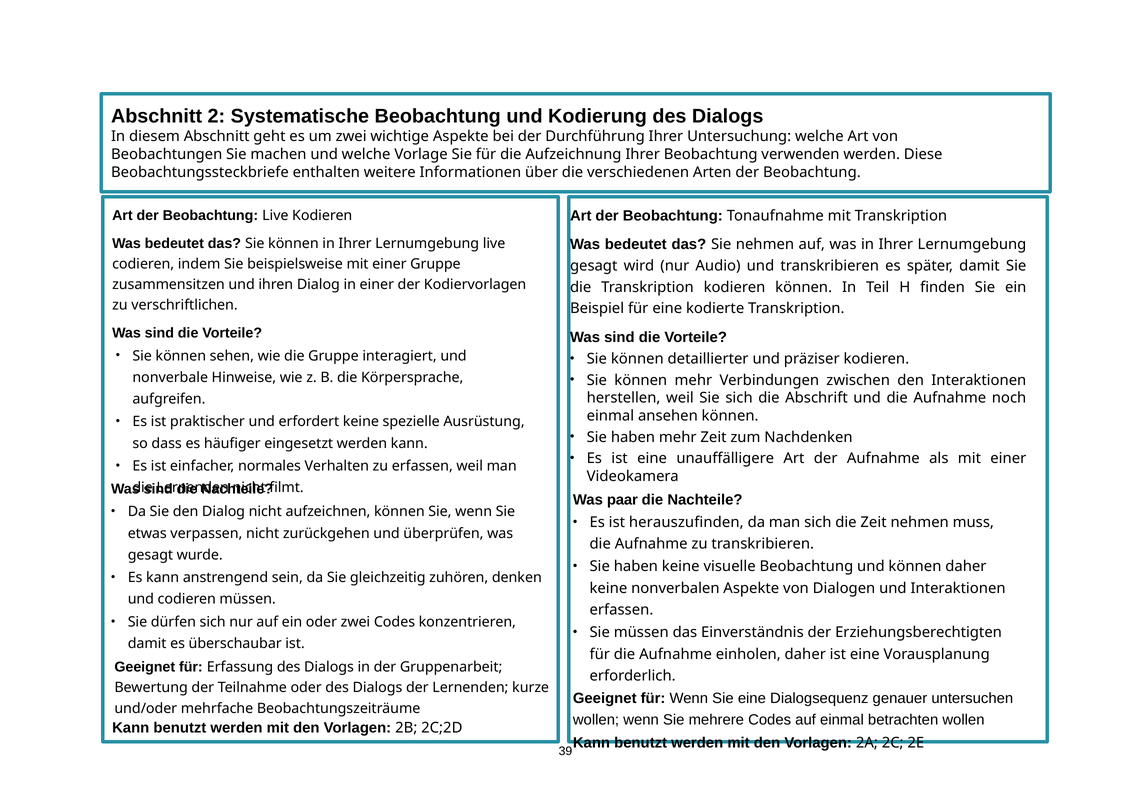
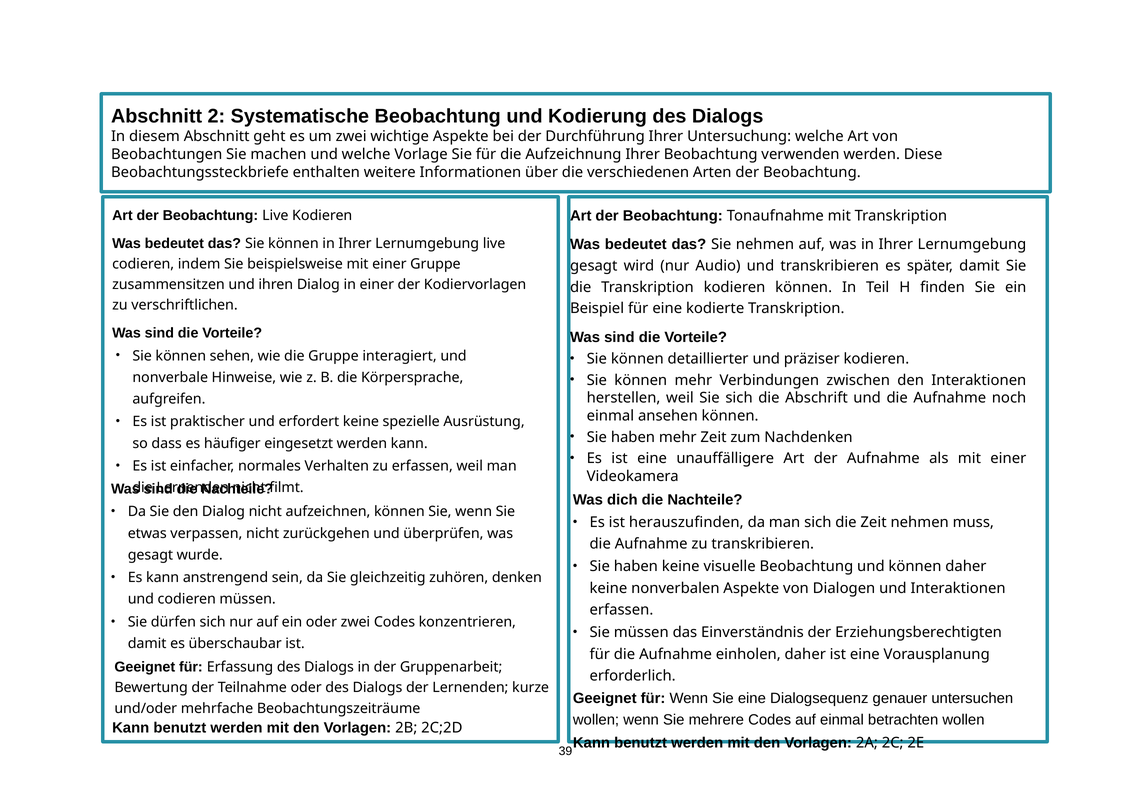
paar: paar -> dich
